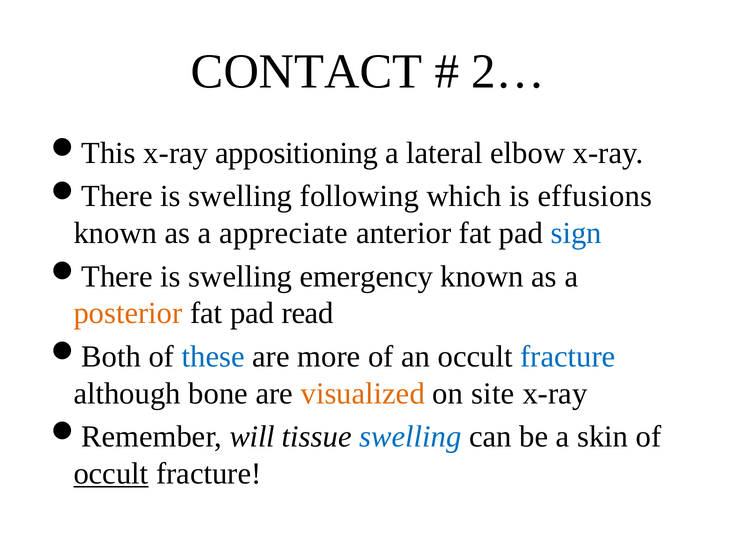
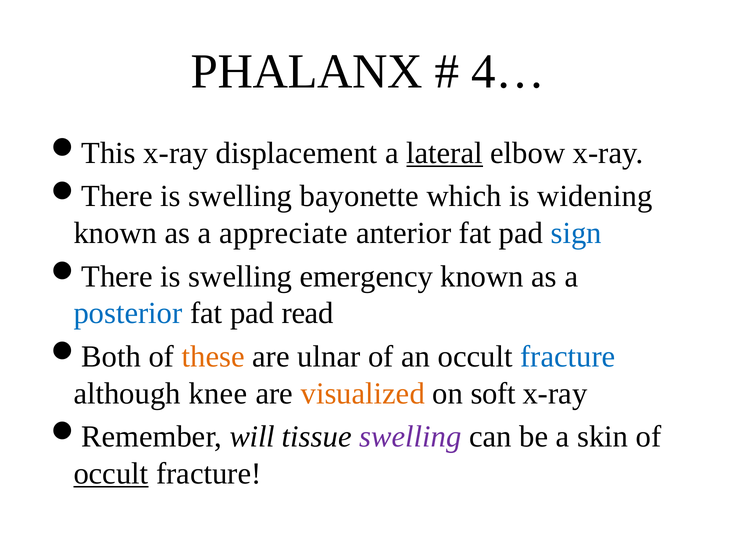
CONTACT: CONTACT -> PHALANX
2…: 2… -> 4…
appositioning: appositioning -> displacement
lateral underline: none -> present
following: following -> bayonette
effusions: effusions -> widening
posterior colour: orange -> blue
these colour: blue -> orange
more: more -> ulnar
bone: bone -> knee
site: site -> soft
swelling at (410, 437) colour: blue -> purple
